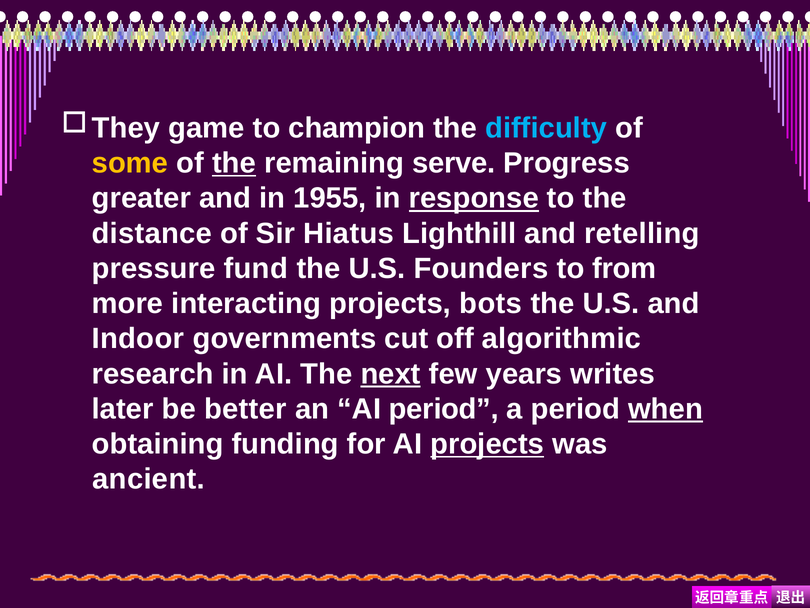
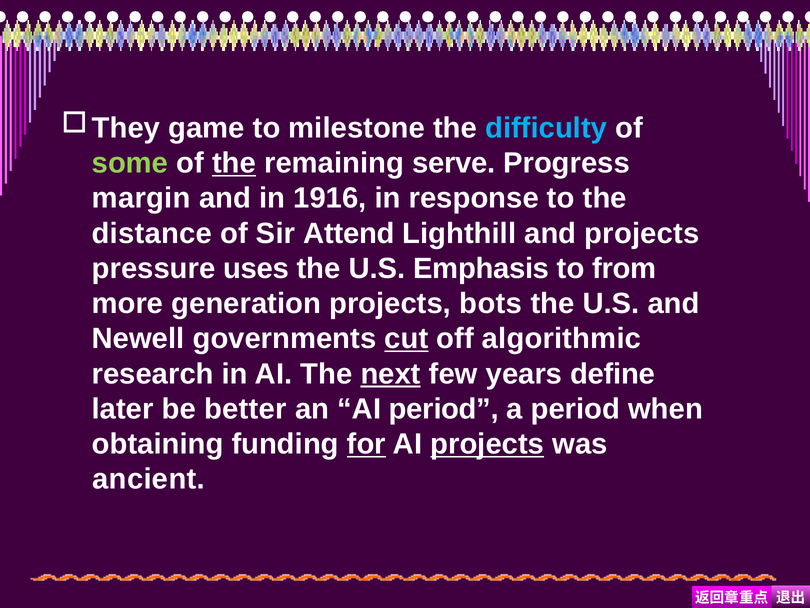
champion: champion -> milestone
some colour: yellow -> light green
greater: greater -> margin
1955: 1955 -> 1916
response underline: present -> none
Hiatus: Hiatus -> Attend
and retelling: retelling -> projects
fund: fund -> uses
Founders: Founders -> Emphasis
interacting: interacting -> generation
Indoor: Indoor -> Newell
cut underline: none -> present
writes: writes -> define
when underline: present -> none
for underline: none -> present
